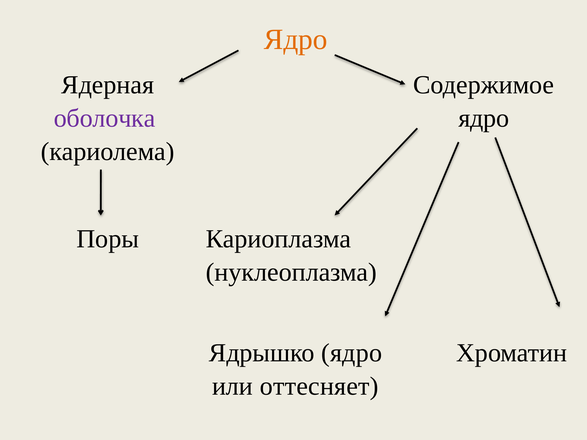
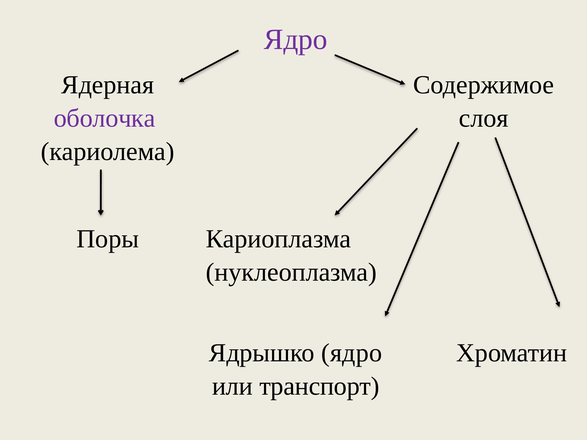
Ядро at (296, 40) colour: orange -> purple
ядро at (484, 118): ядро -> слоя
оттесняет: оттесняет -> транспорт
